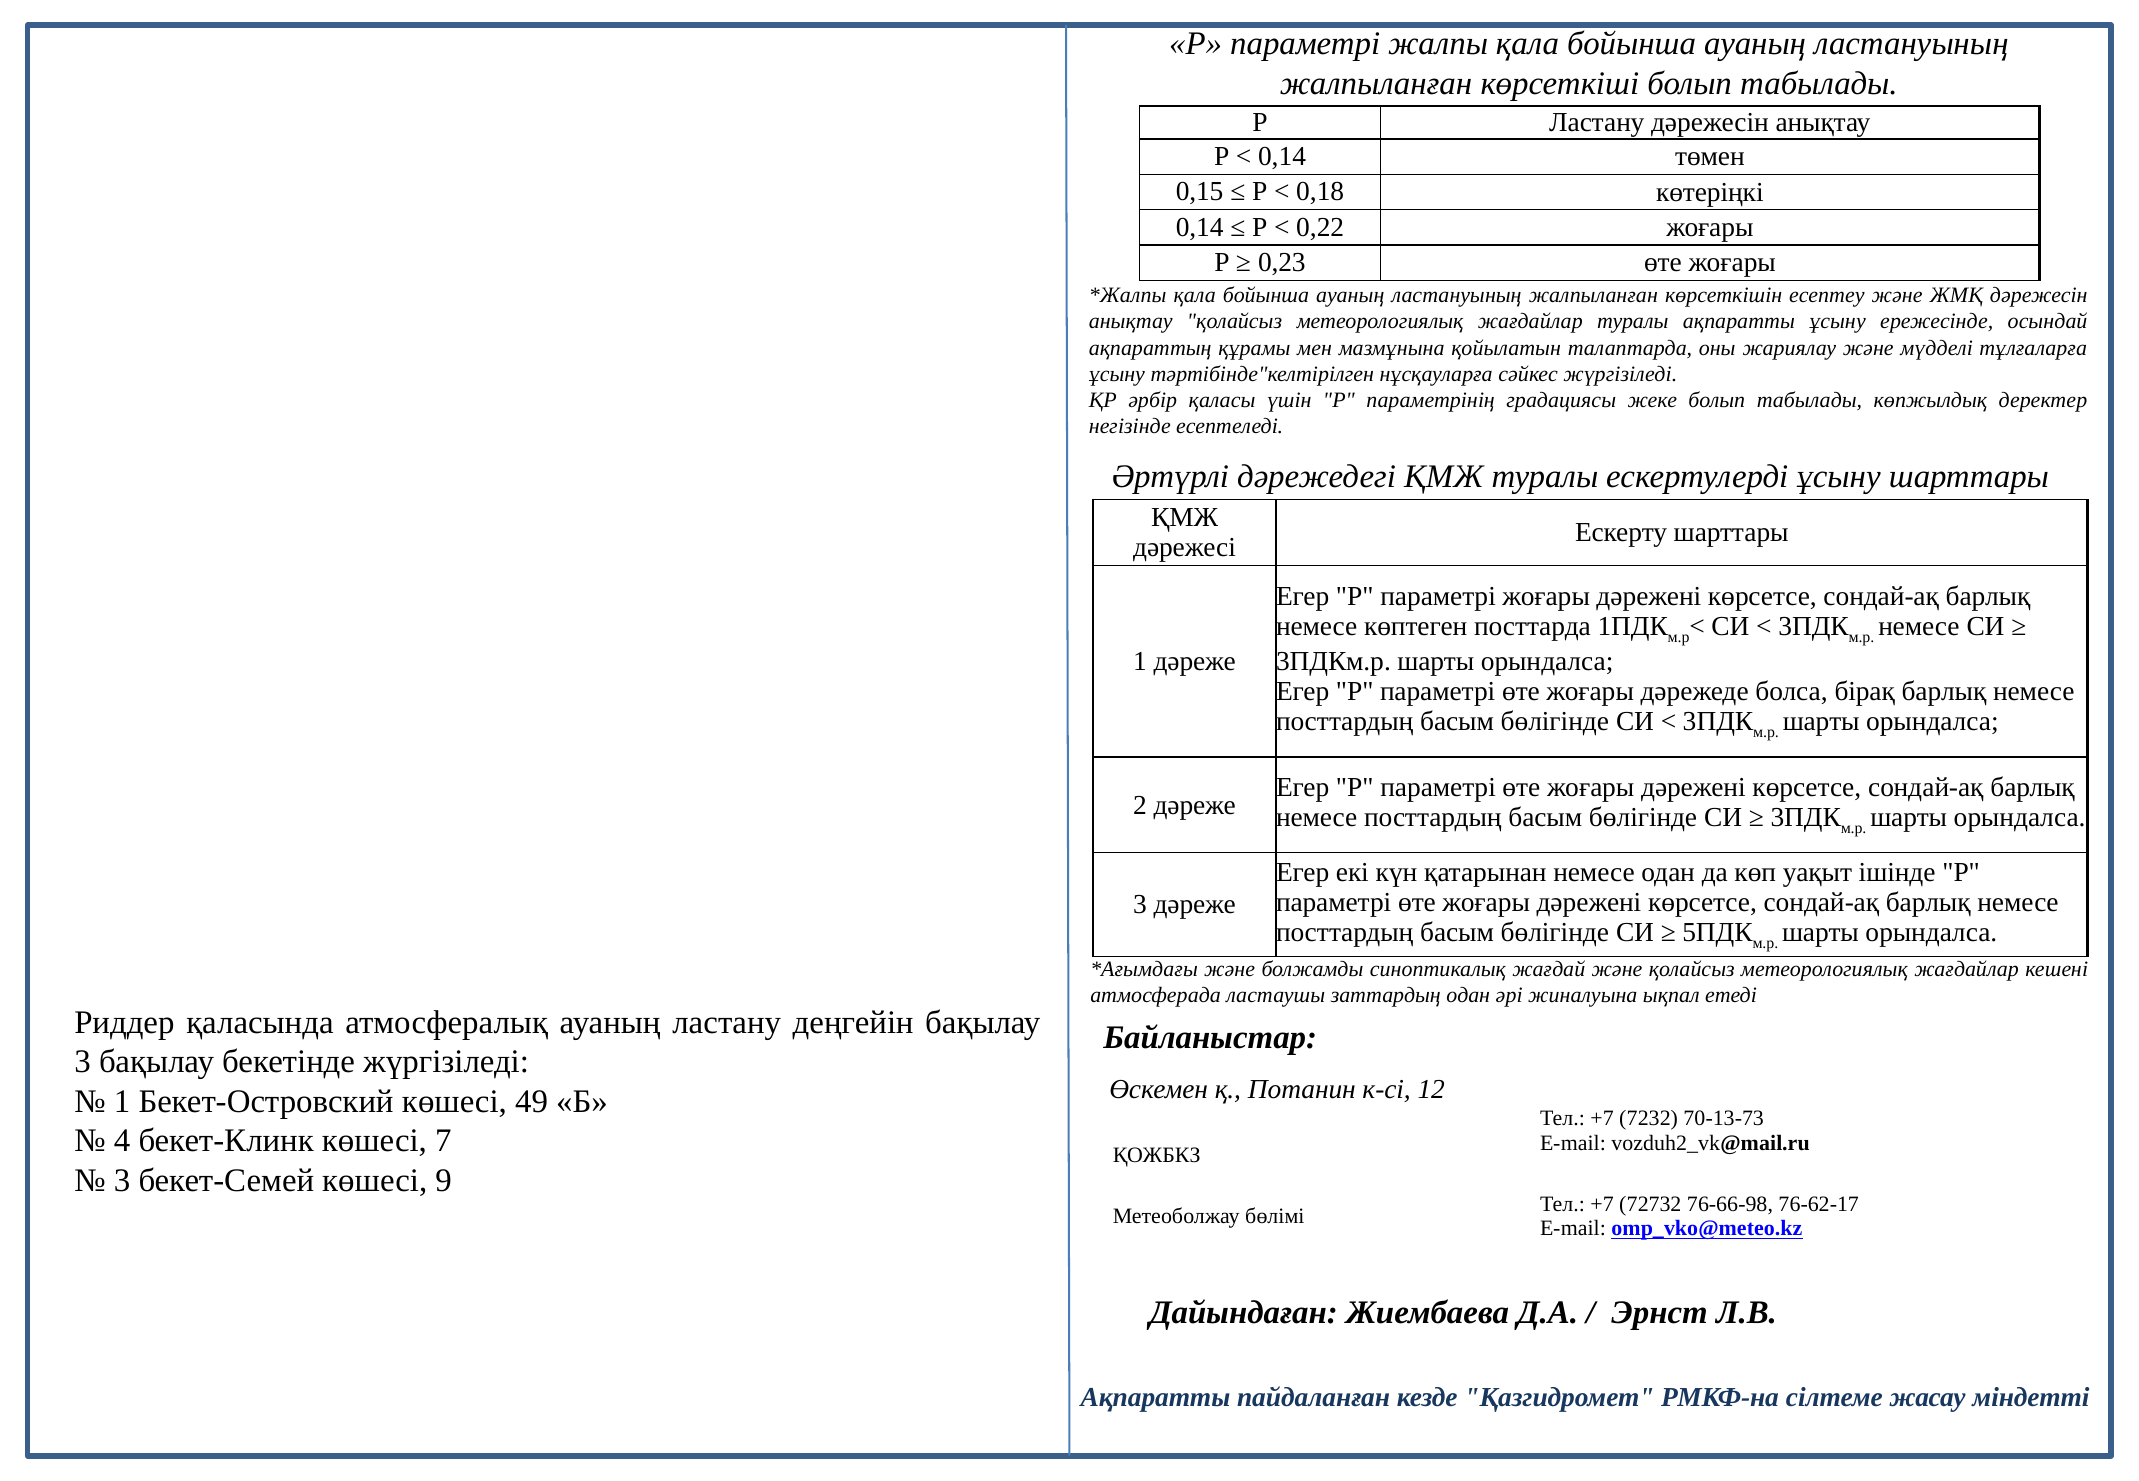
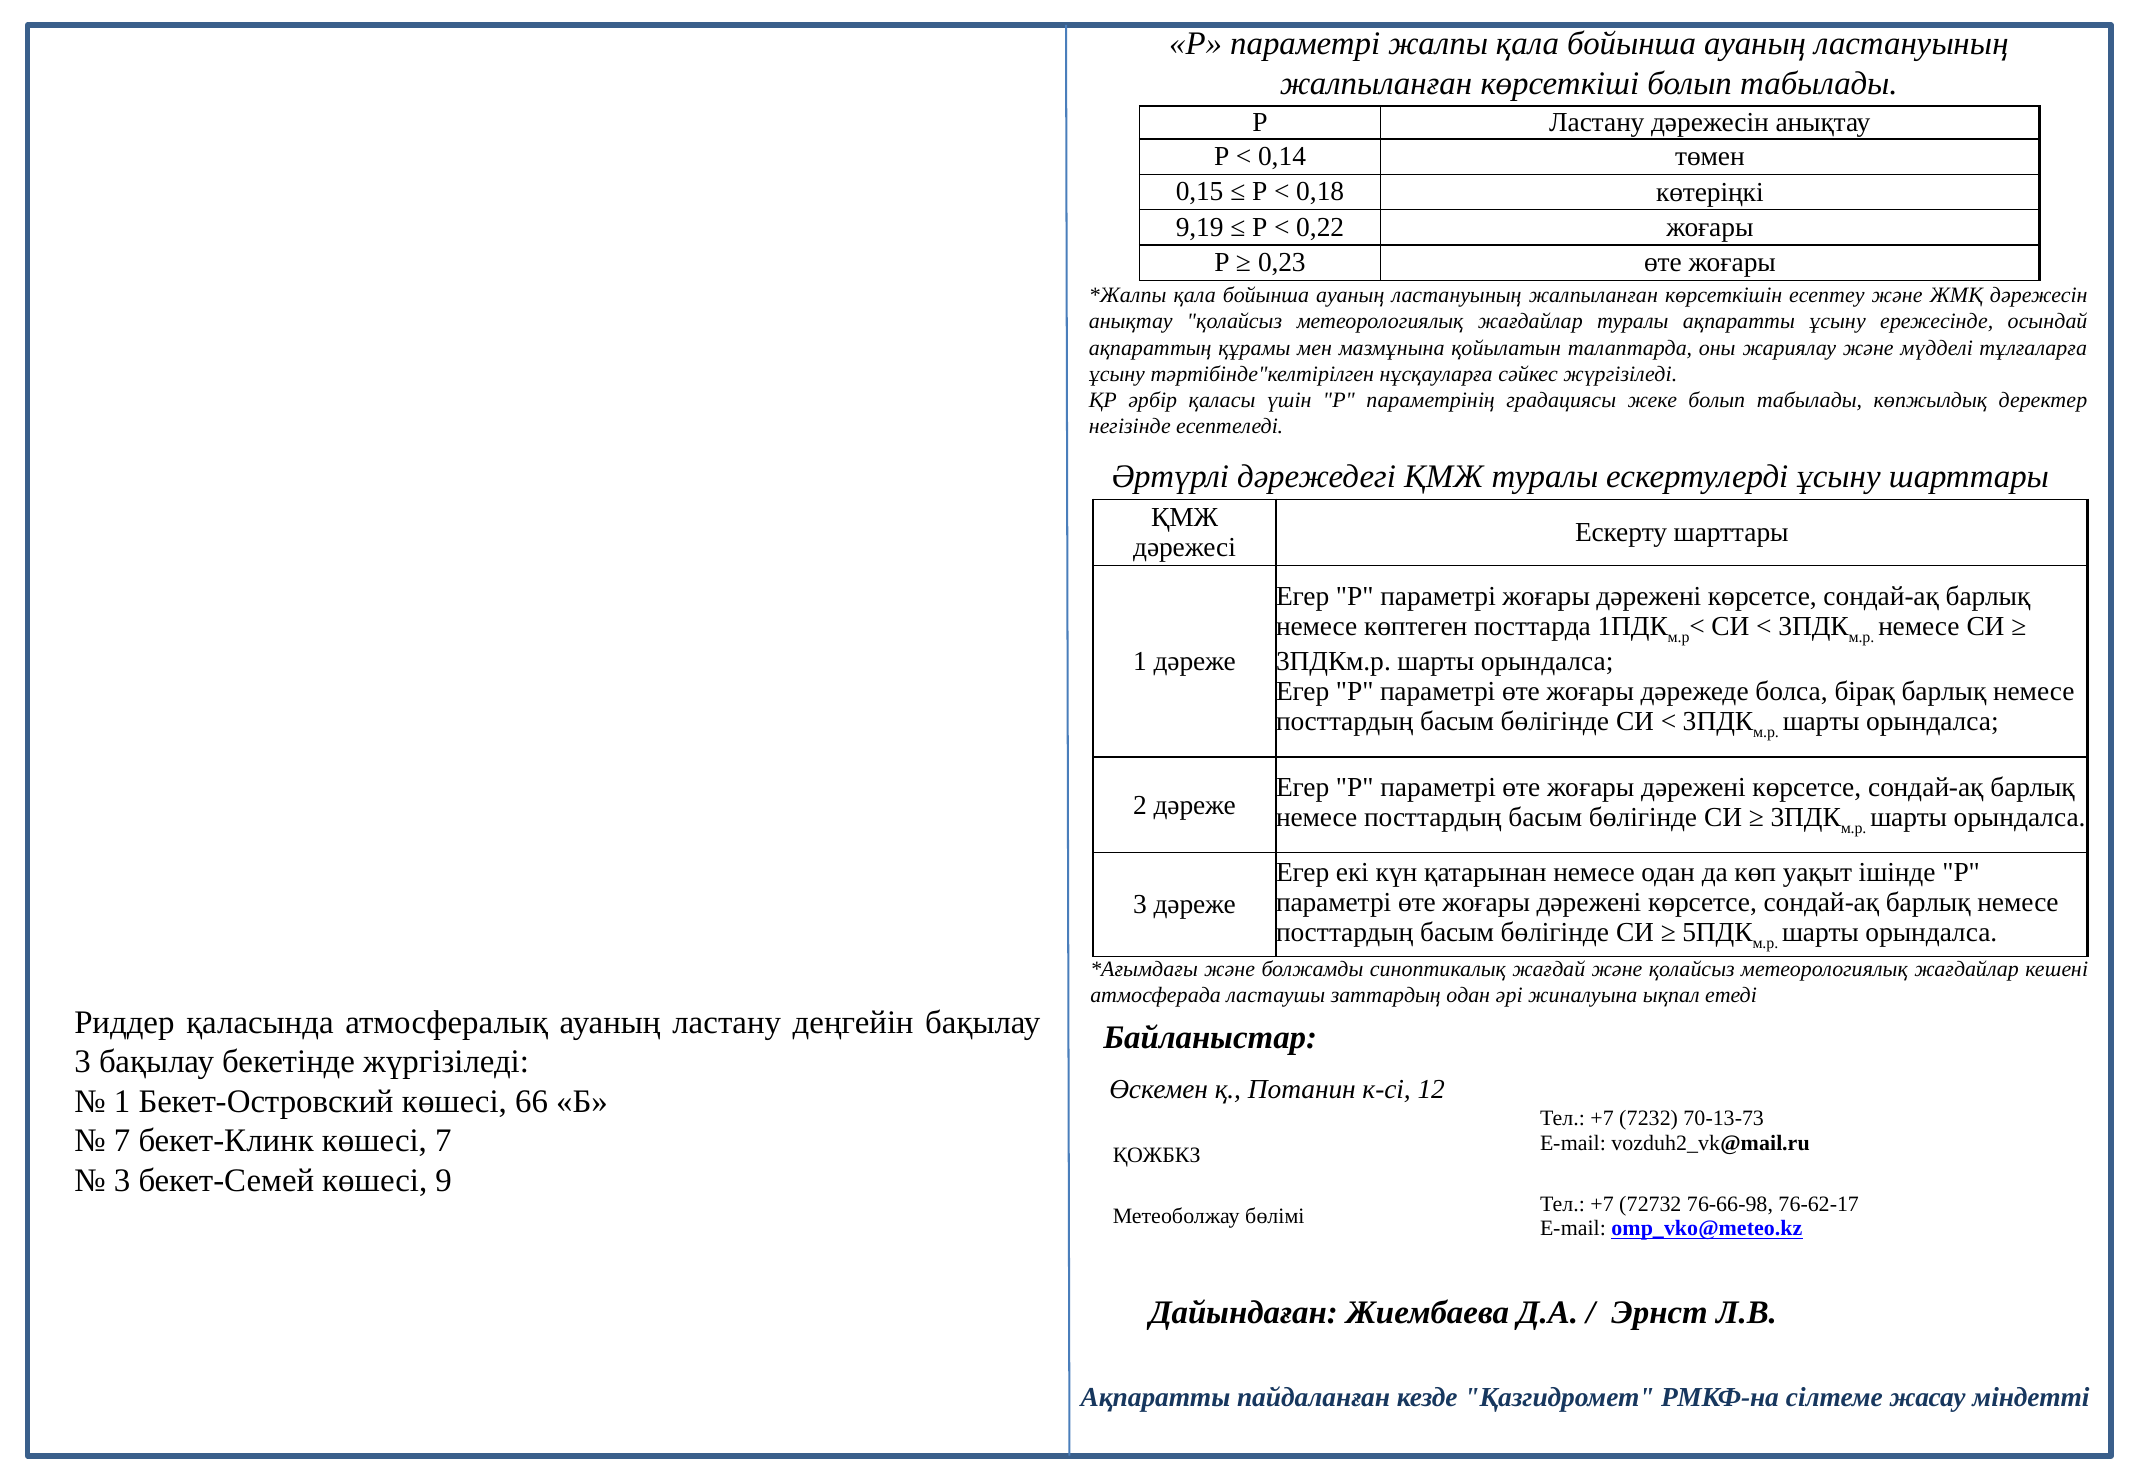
0,14 at (1200, 227): 0,14 -> 9,19
49: 49 -> 66
4 at (122, 1141): 4 -> 7
